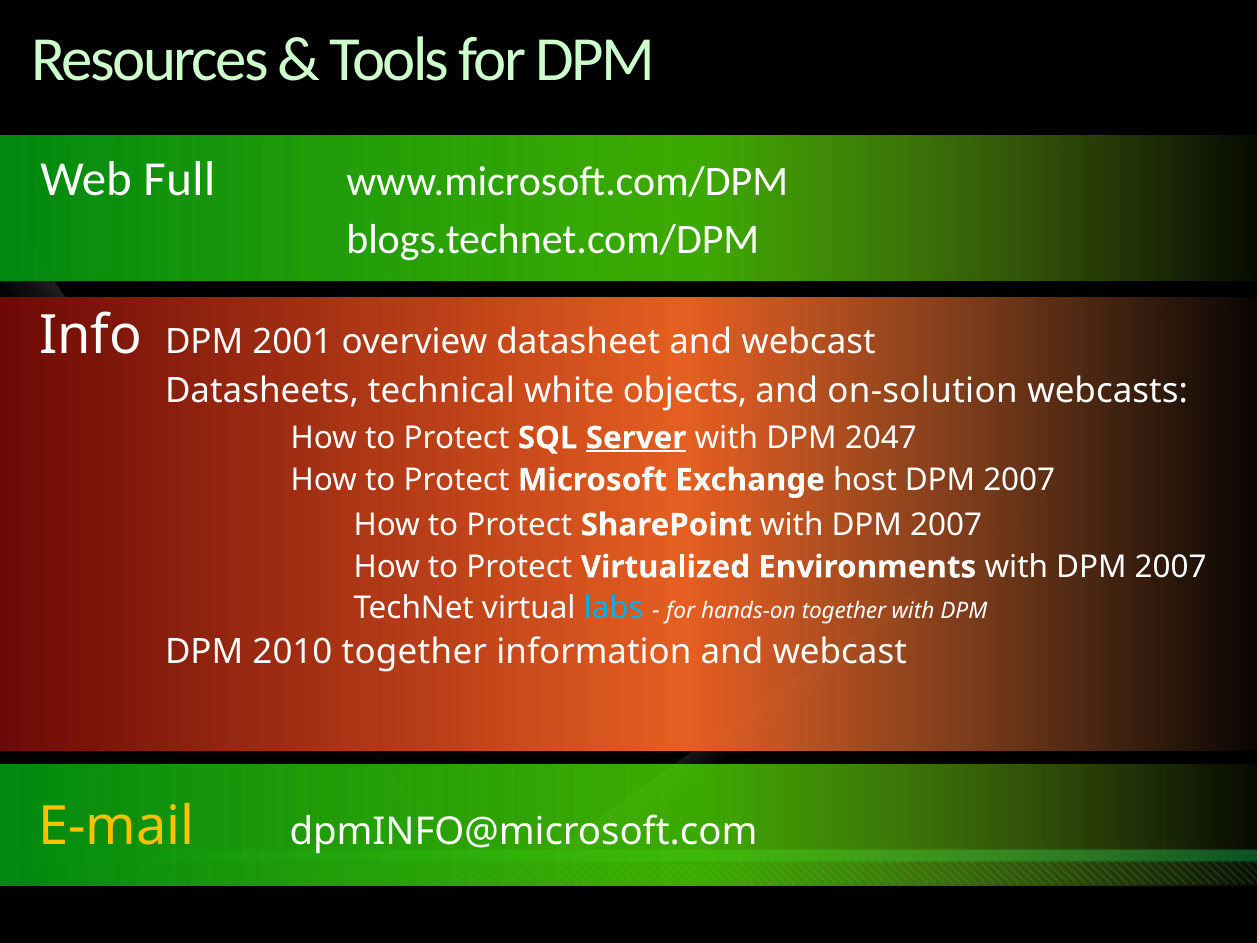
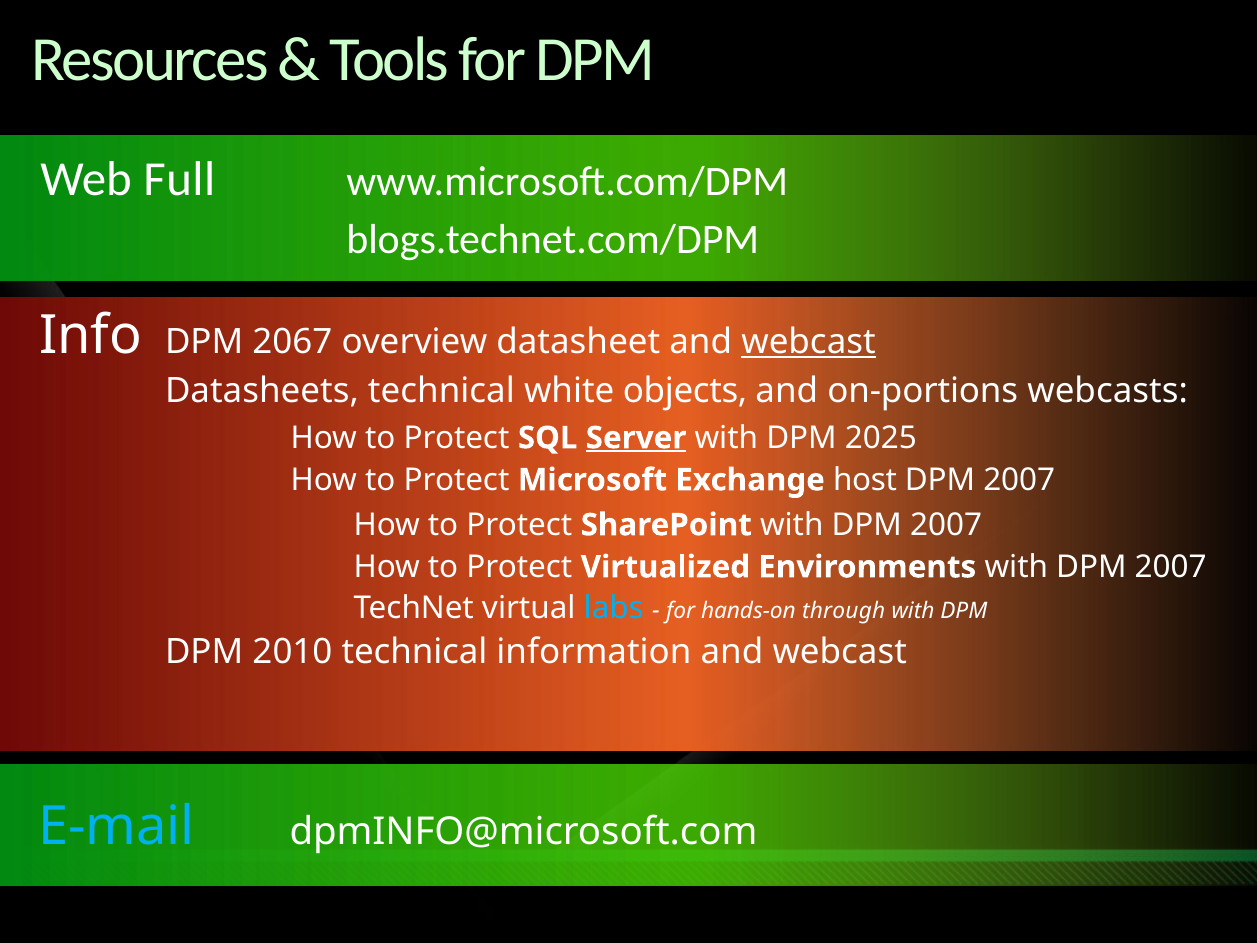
2001: 2001 -> 2067
webcast at (809, 342) underline: none -> present
on-solution: on-solution -> on-portions
2047: 2047 -> 2025
hands-on together: together -> through
2010 together: together -> technical
E-mail colour: yellow -> light blue
